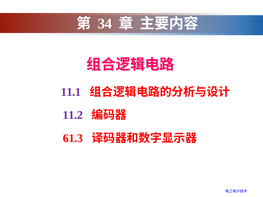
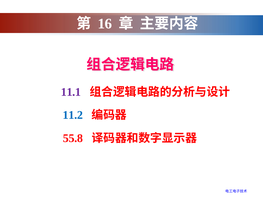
34: 34 -> 16
11.2 colour: purple -> blue
61.3: 61.3 -> 55.8
